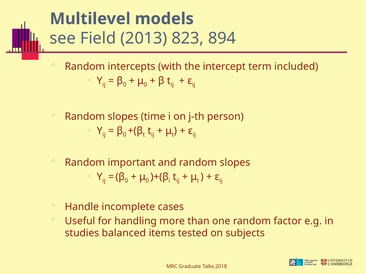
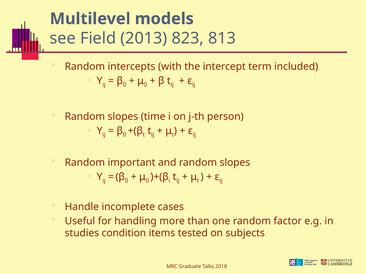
894: 894 -> 813
balanced: balanced -> condition
